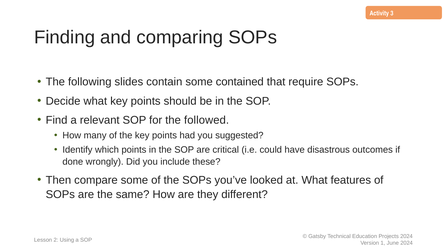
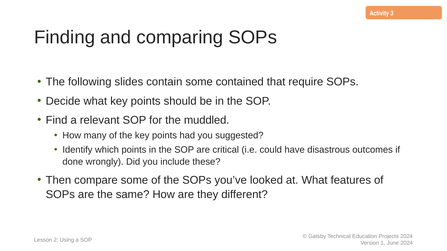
followed: followed -> muddled
